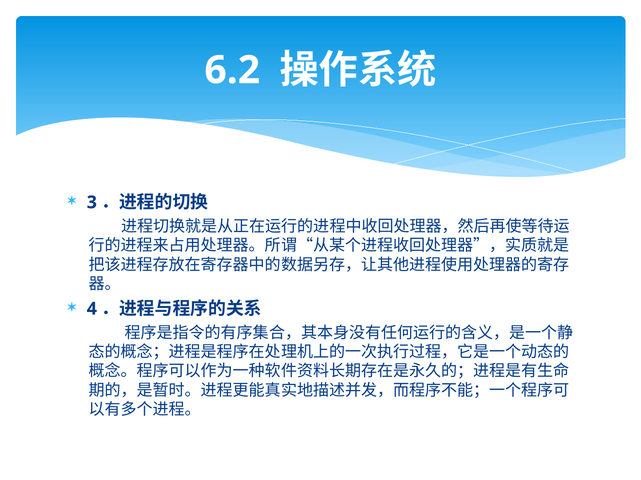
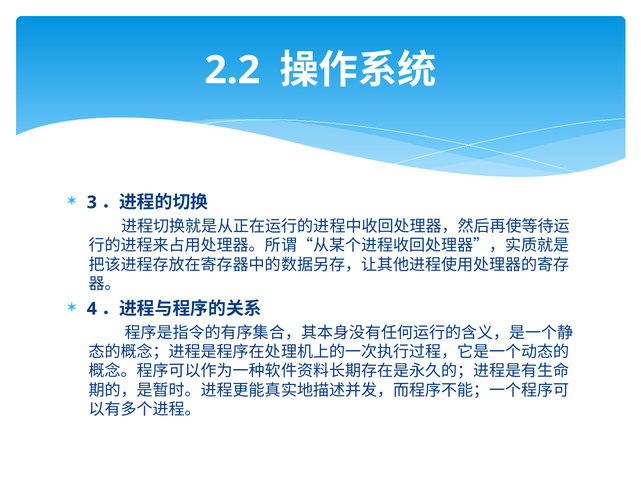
6.2: 6.2 -> 2.2
